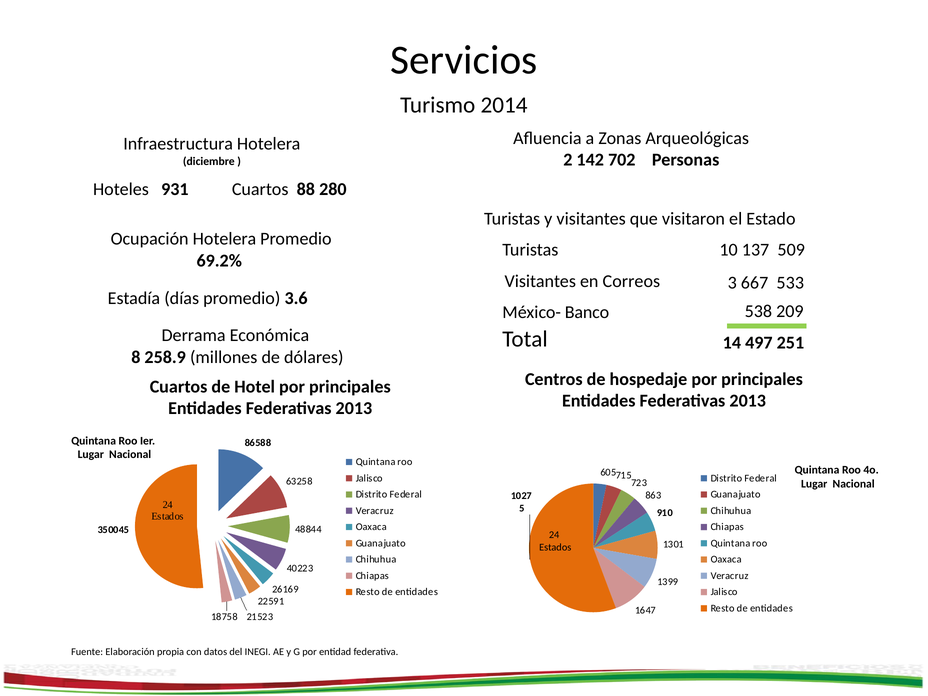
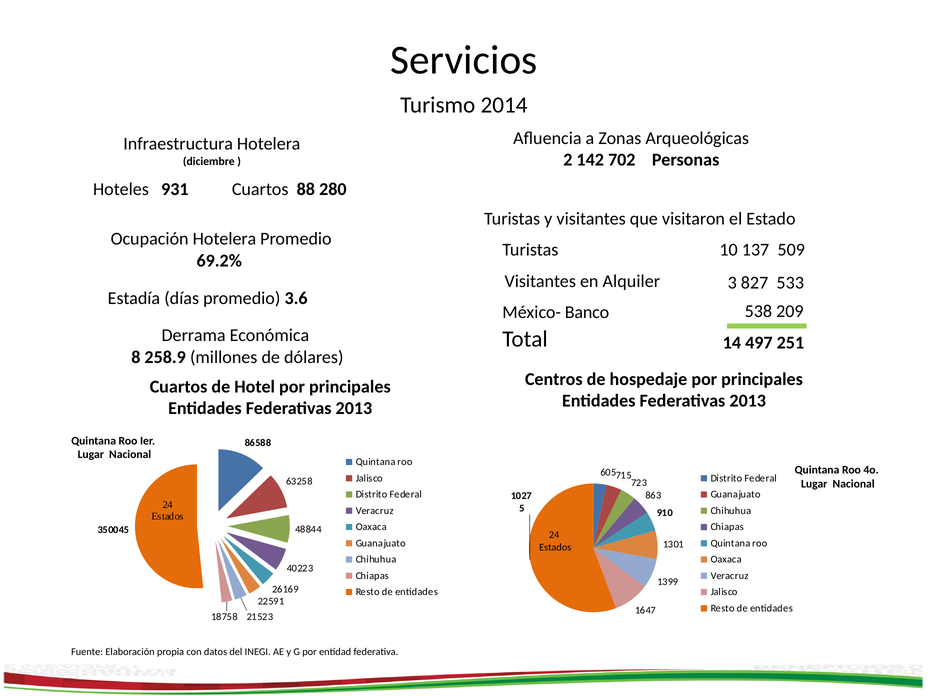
Correos: Correos -> Alquiler
667: 667 -> 827
